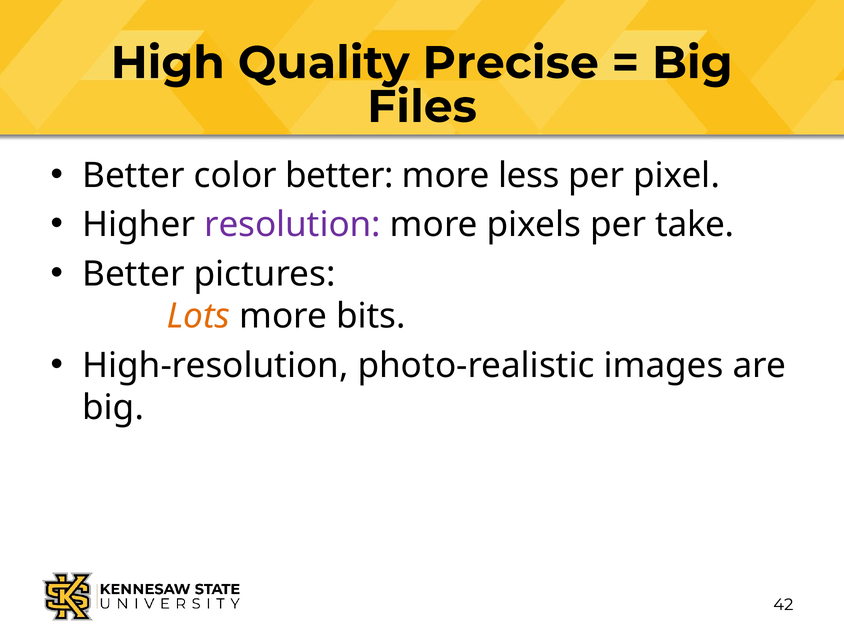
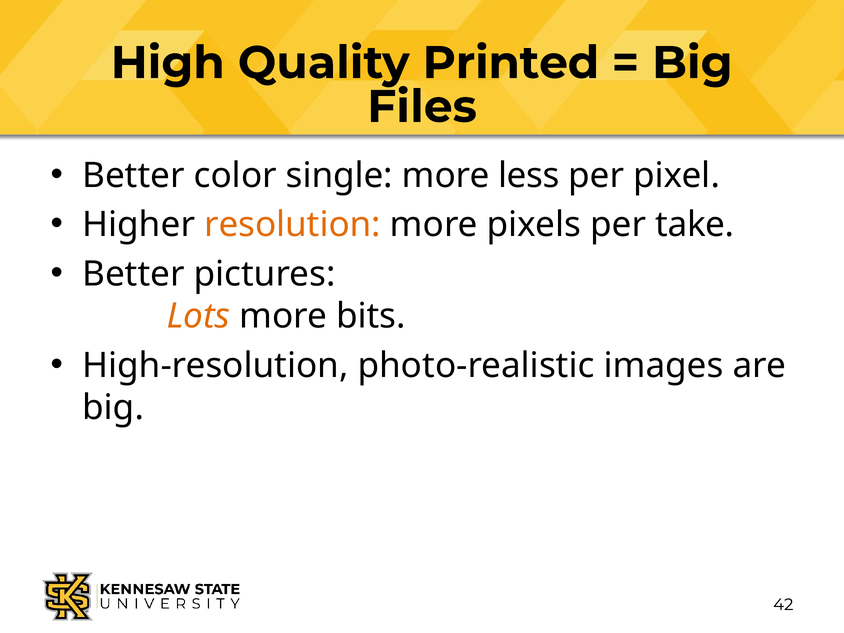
Precise: Precise -> Printed
color better: better -> single
resolution colour: purple -> orange
